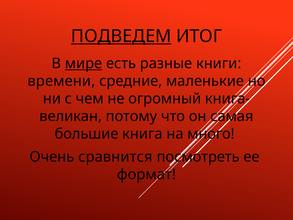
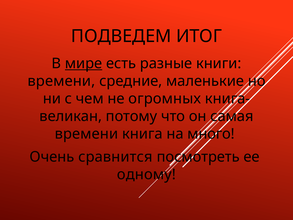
ПОДВЕДЕМ underline: present -> none
огромный: огромный -> огромных
большие at (87, 134): большие -> времени
формат: формат -> одному
